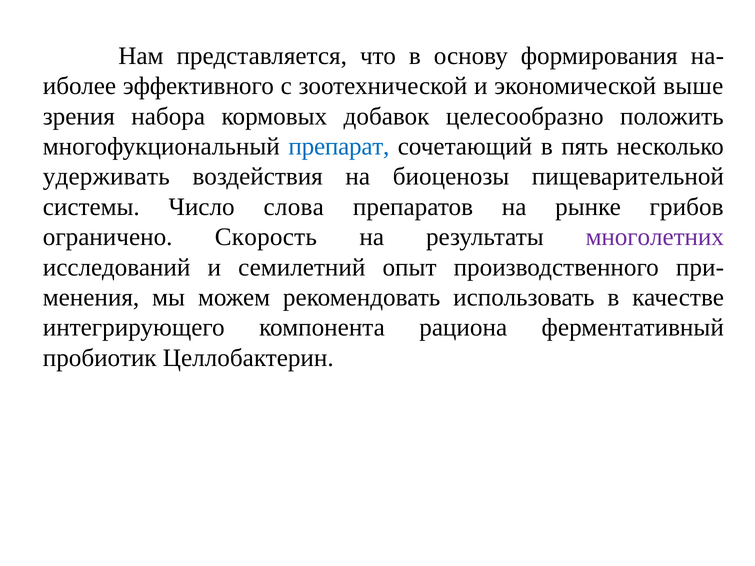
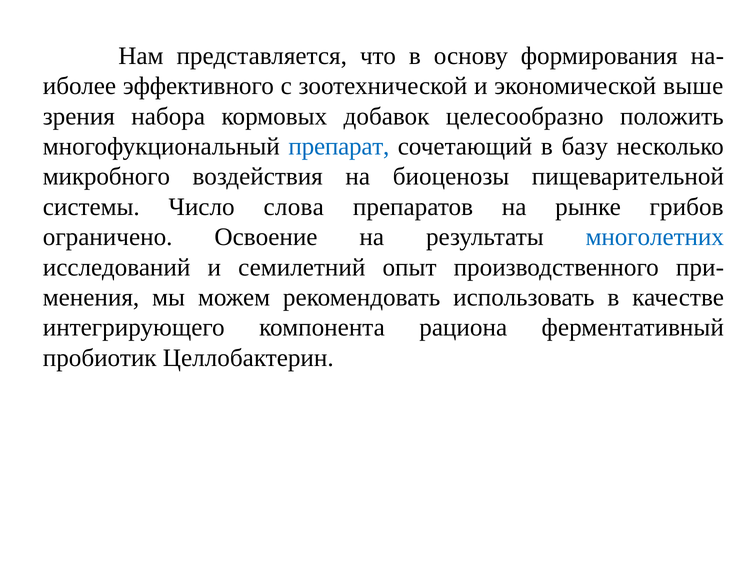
пять: пять -> базу
удерживать: удерживать -> микробного
Скорость: Скорость -> Освоение
многолетних colour: purple -> blue
